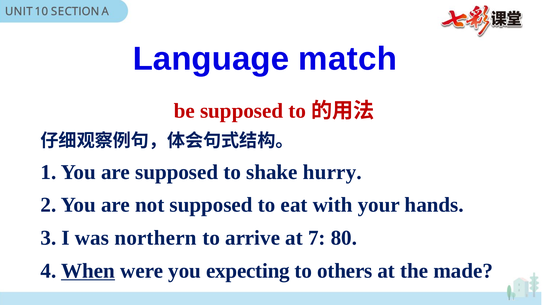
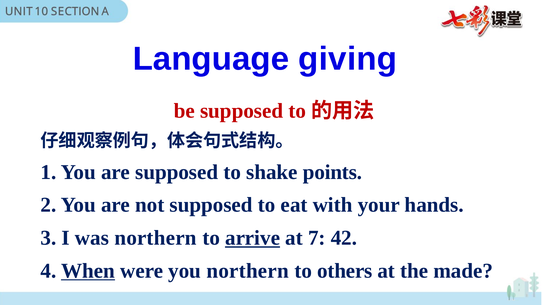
match: match -> giving
hurry: hurry -> points
arrive underline: none -> present
80: 80 -> 42
you expecting: expecting -> northern
